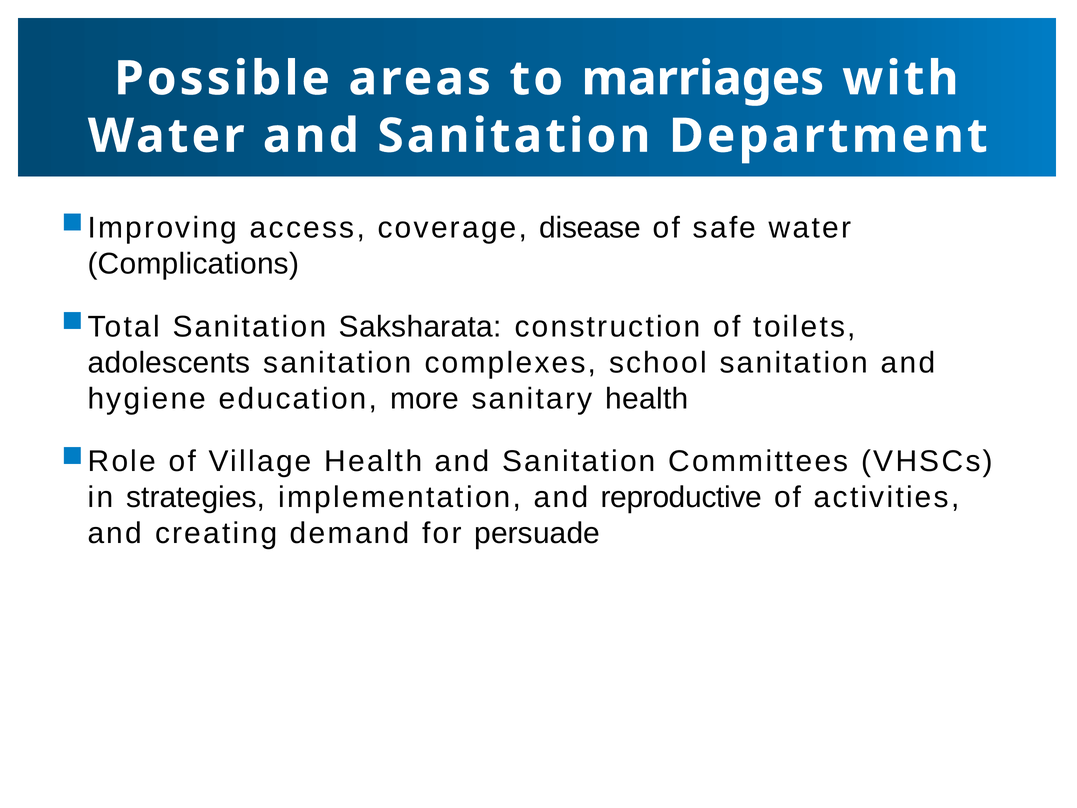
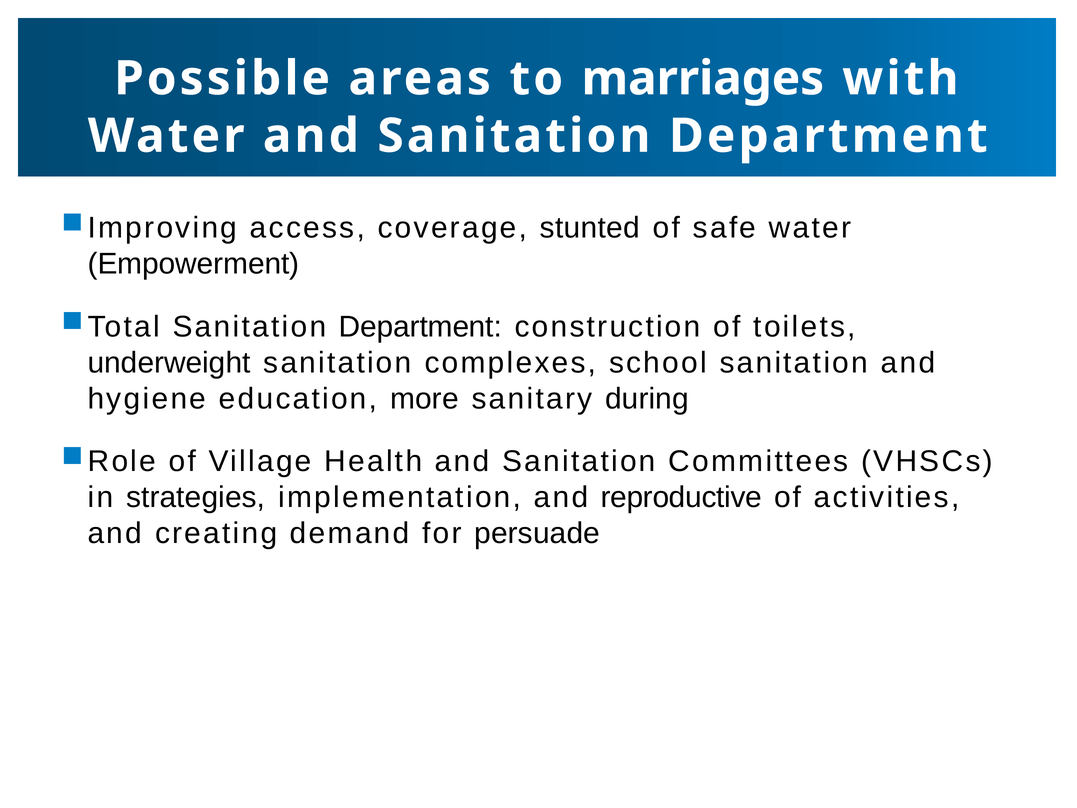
disease: disease -> stunted
Complications: Complications -> Empowerment
Saksharata at (420, 327): Saksharata -> Department
adolescents: adolescents -> underweight
sanitary health: health -> during
